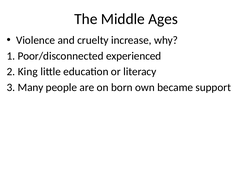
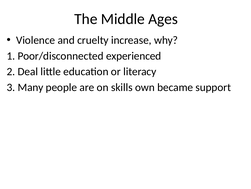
King: King -> Deal
born: born -> skills
